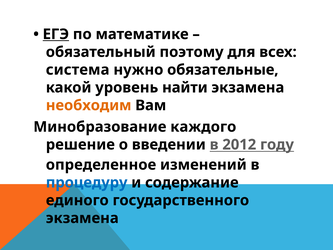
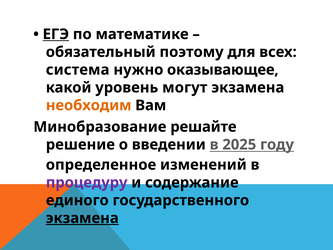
обязательные: обязательные -> оказывающее
найти: найти -> могут
каждого: каждого -> решайте
2012: 2012 -> 2025
процедуру colour: blue -> purple
экзамена at (82, 218) underline: none -> present
